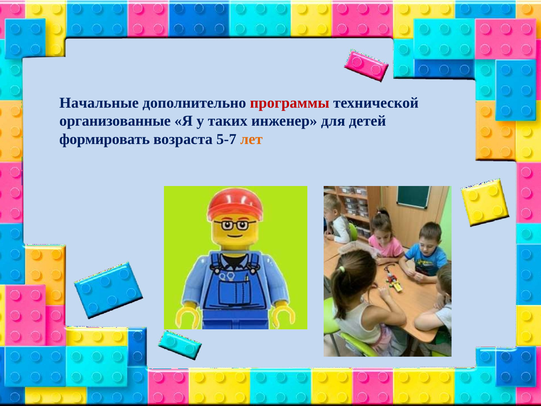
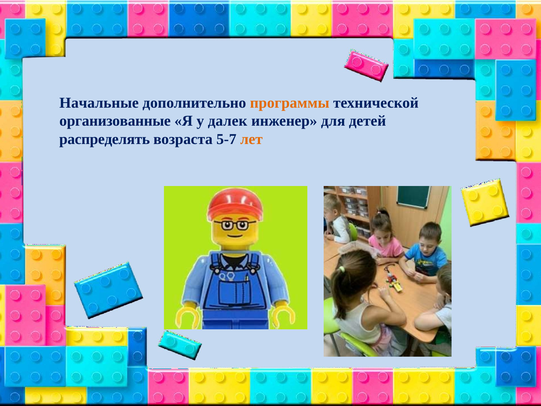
программы colour: red -> orange
таких: таких -> далек
формировать: формировать -> распределять
